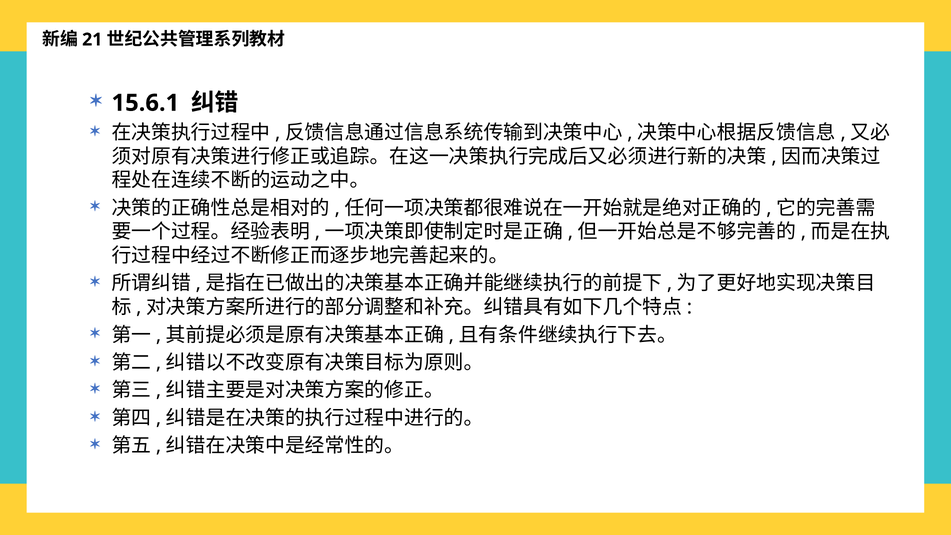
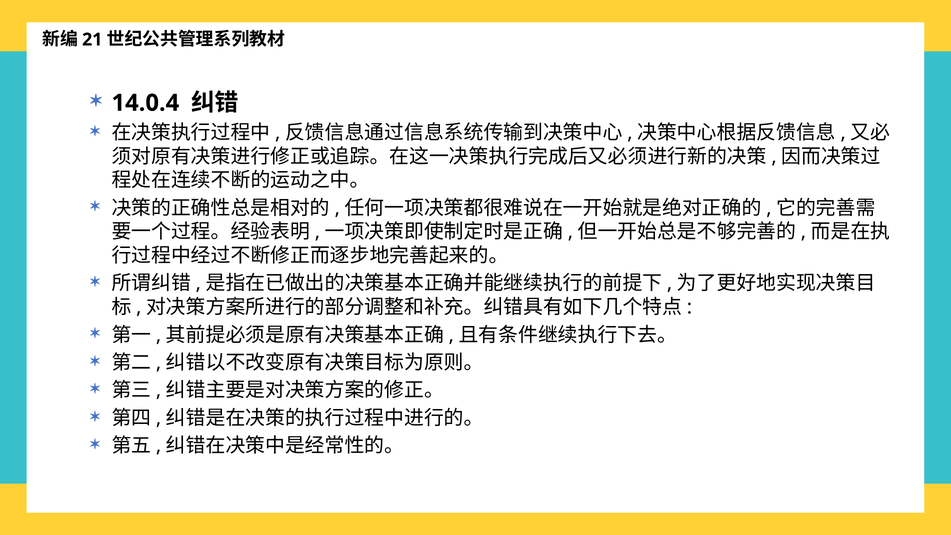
15.6.1: 15.6.1 -> 14.0.4
